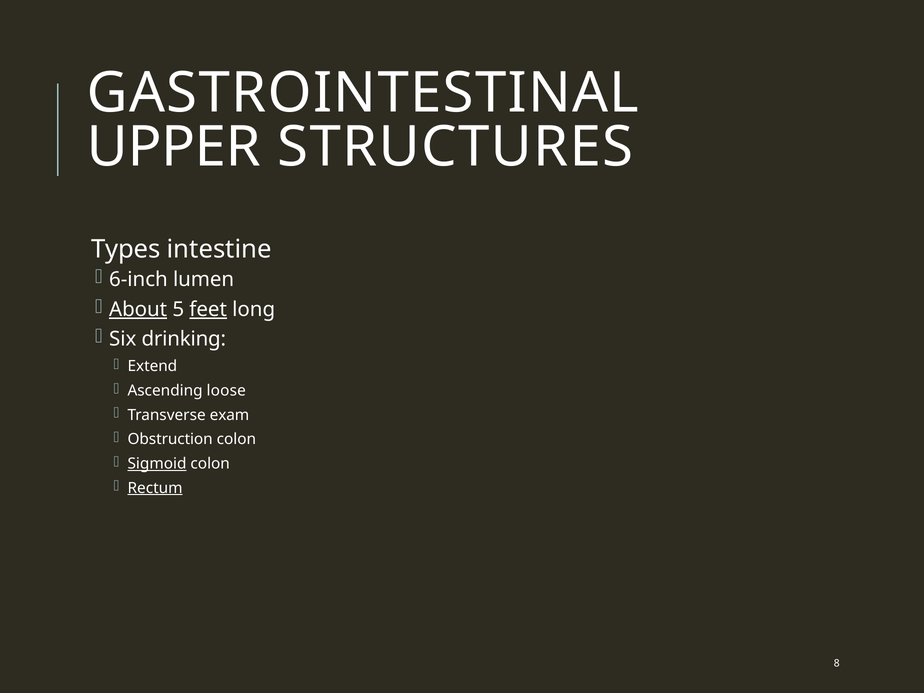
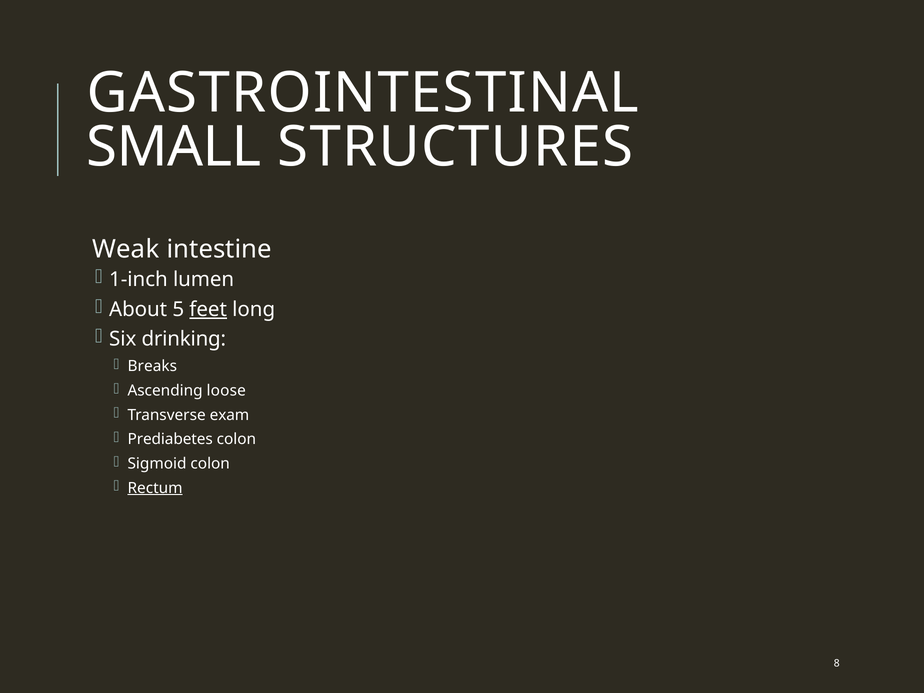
UPPER: UPPER -> SMALL
Types: Types -> Weak
6-inch: 6-inch -> 1-inch
About underline: present -> none
Extend: Extend -> Breaks
Obstruction: Obstruction -> Prediabetes
Sigmoid underline: present -> none
